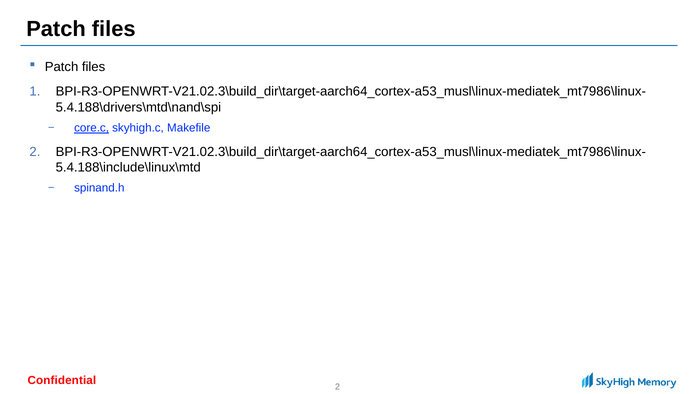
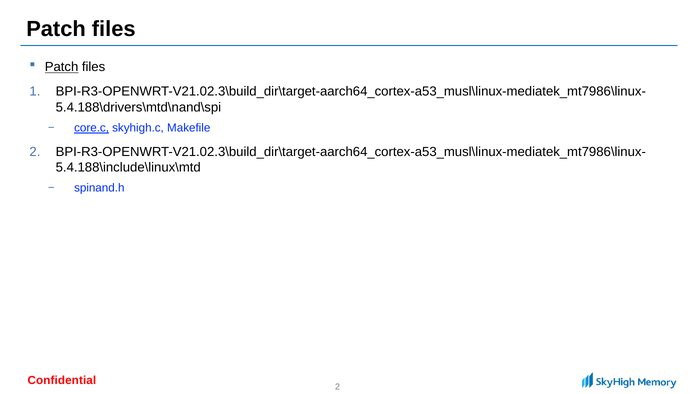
Patch at (62, 67) underline: none -> present
